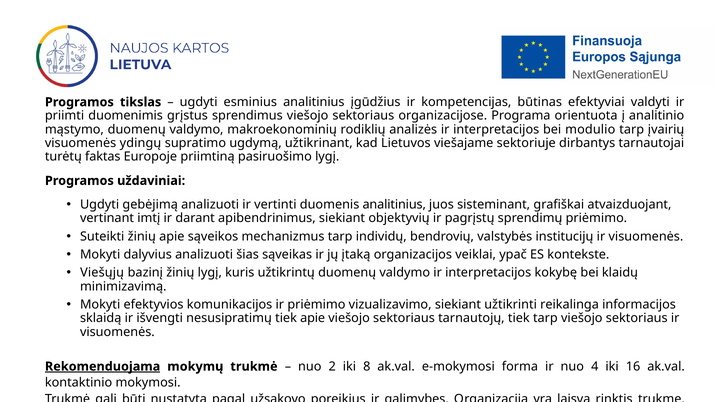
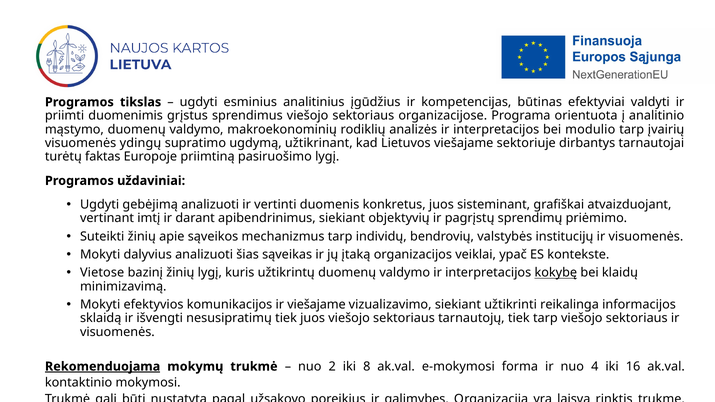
duomenis analitinius: analitinius -> konkretus
Viešųjų: Viešųjų -> Vietose
kokybę underline: none -> present
ir priėmimo: priėmimo -> viešajame
tiek apie: apie -> juos
